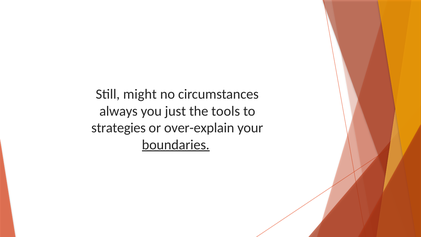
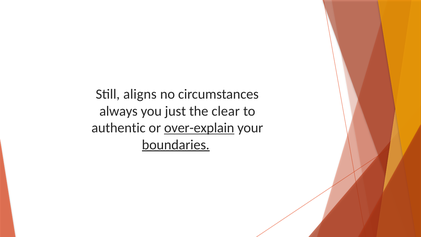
might: might -> aligns
tools: tools -> clear
strategies: strategies -> authentic
over-explain underline: none -> present
